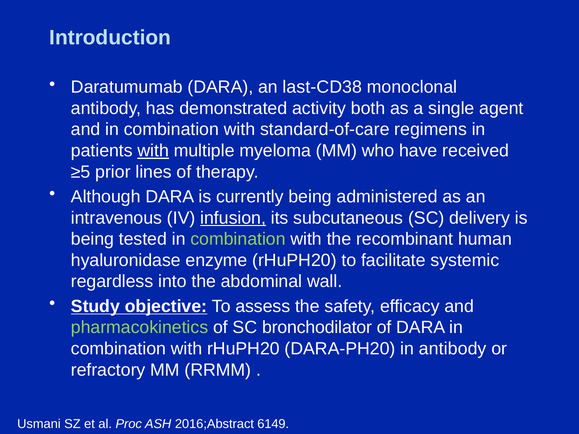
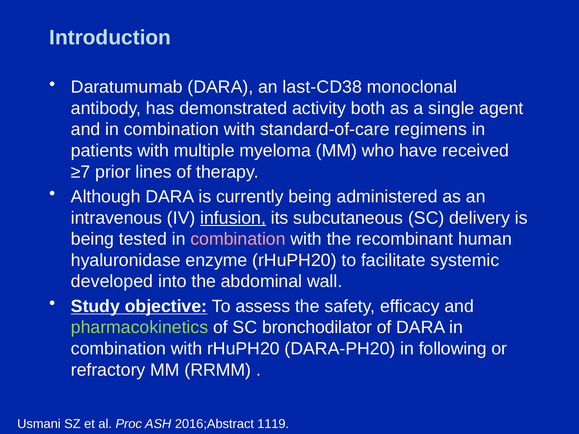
with at (153, 151) underline: present -> none
≥5: ≥5 -> ≥7
combination at (238, 239) colour: light green -> pink
regardless: regardless -> developed
in antibody: antibody -> following
6149: 6149 -> 1119
